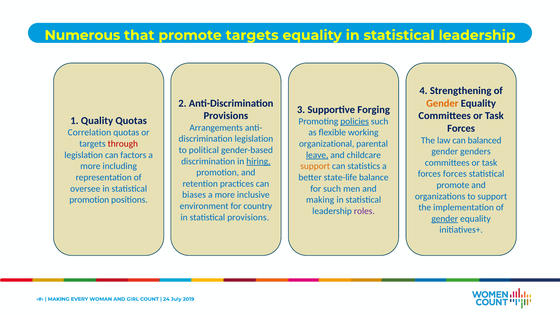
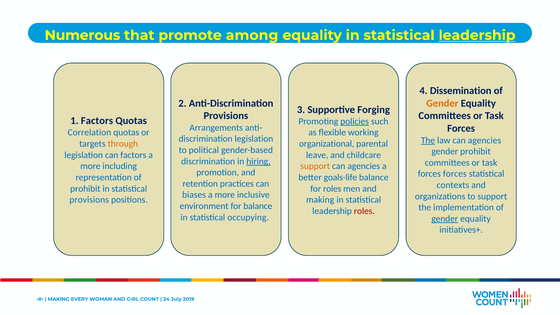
promote targets: targets -> among
leadership at (477, 35) underline: none -> present
Strengthening: Strengthening -> Dissemination
1 Quality: Quality -> Factors
The at (428, 140) underline: none -> present
law can balanced: balanced -> agencies
through colour: red -> orange
gender genders: genders -> prohibit
leave underline: present -> none
statistics at (364, 166): statistics -> agencies
state-life: state-life -> goals-life
promote at (453, 185): promote -> contexts
oversee at (85, 189): oversee -> prohibit
for such: such -> roles
promotion at (89, 200): promotion -> provisions
for country: country -> balance
roles at (364, 211) colour: purple -> red
statistical provisions: provisions -> occupying
